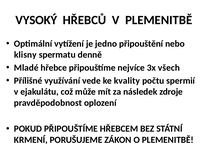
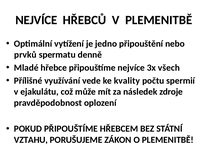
VYSOKÝ at (36, 20): VYSOKÝ -> NEJVÍCE
klisny: klisny -> prvků
KRMENÍ: KRMENÍ -> VZTAHU
